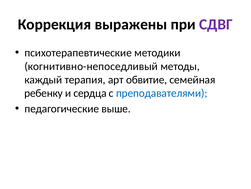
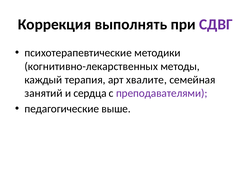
выражены: выражены -> выполнять
когнитивно-непоседливый: когнитивно-непоседливый -> когнитивно-лекарственных
обвитие: обвитие -> хвалите
ребенку: ребенку -> занятий
преподавателями colour: blue -> purple
